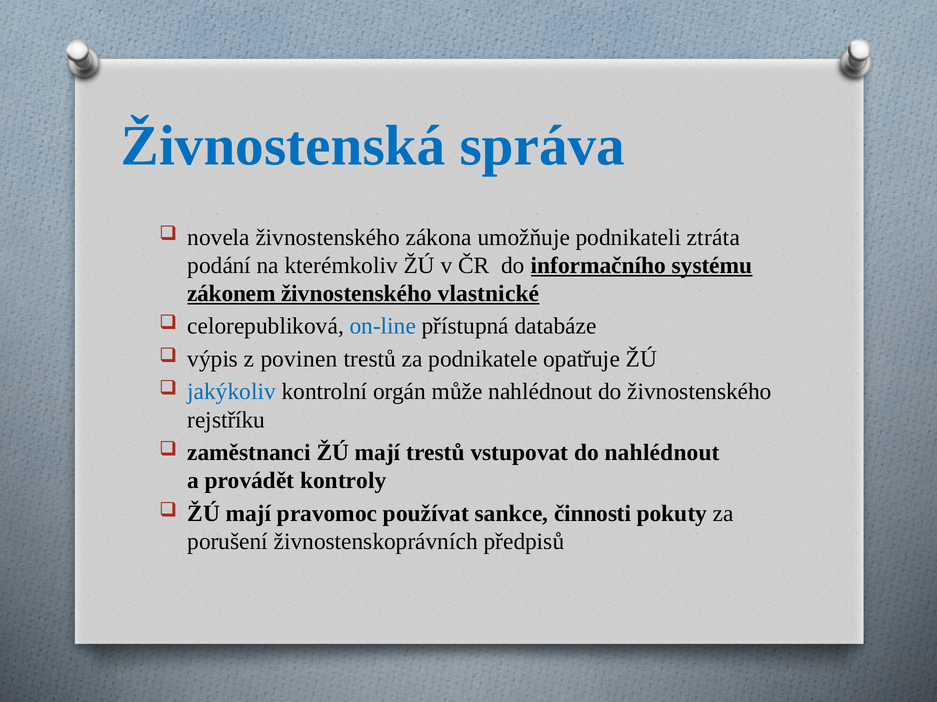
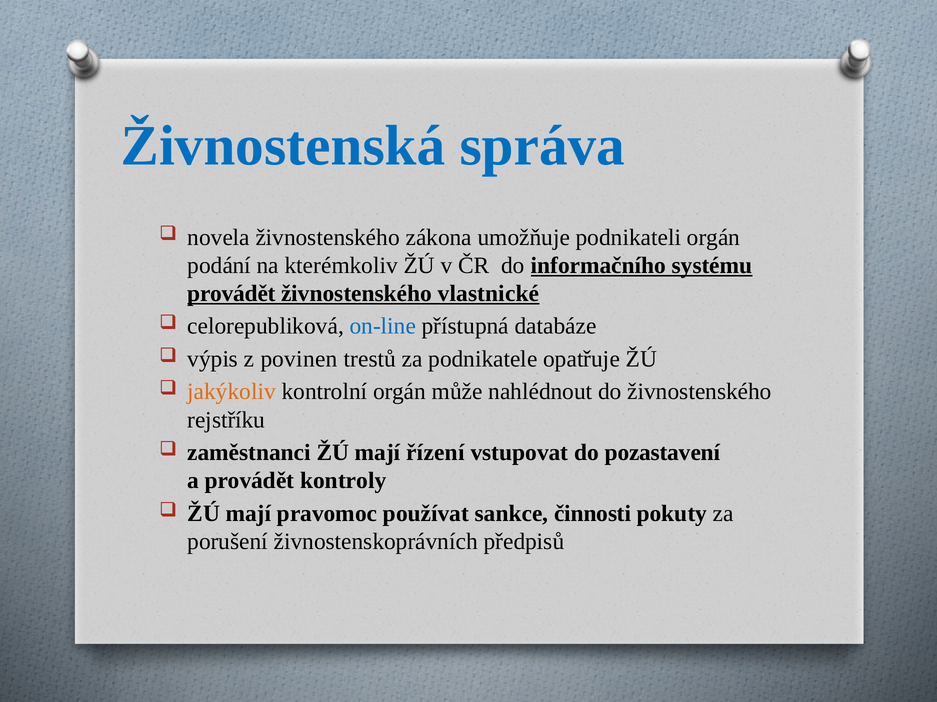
podnikateli ztráta: ztráta -> orgán
zákonem at (231, 294): zákonem -> provádět
jakýkoliv colour: blue -> orange
mají trestů: trestů -> řízení
do nahlédnout: nahlédnout -> pozastavení
